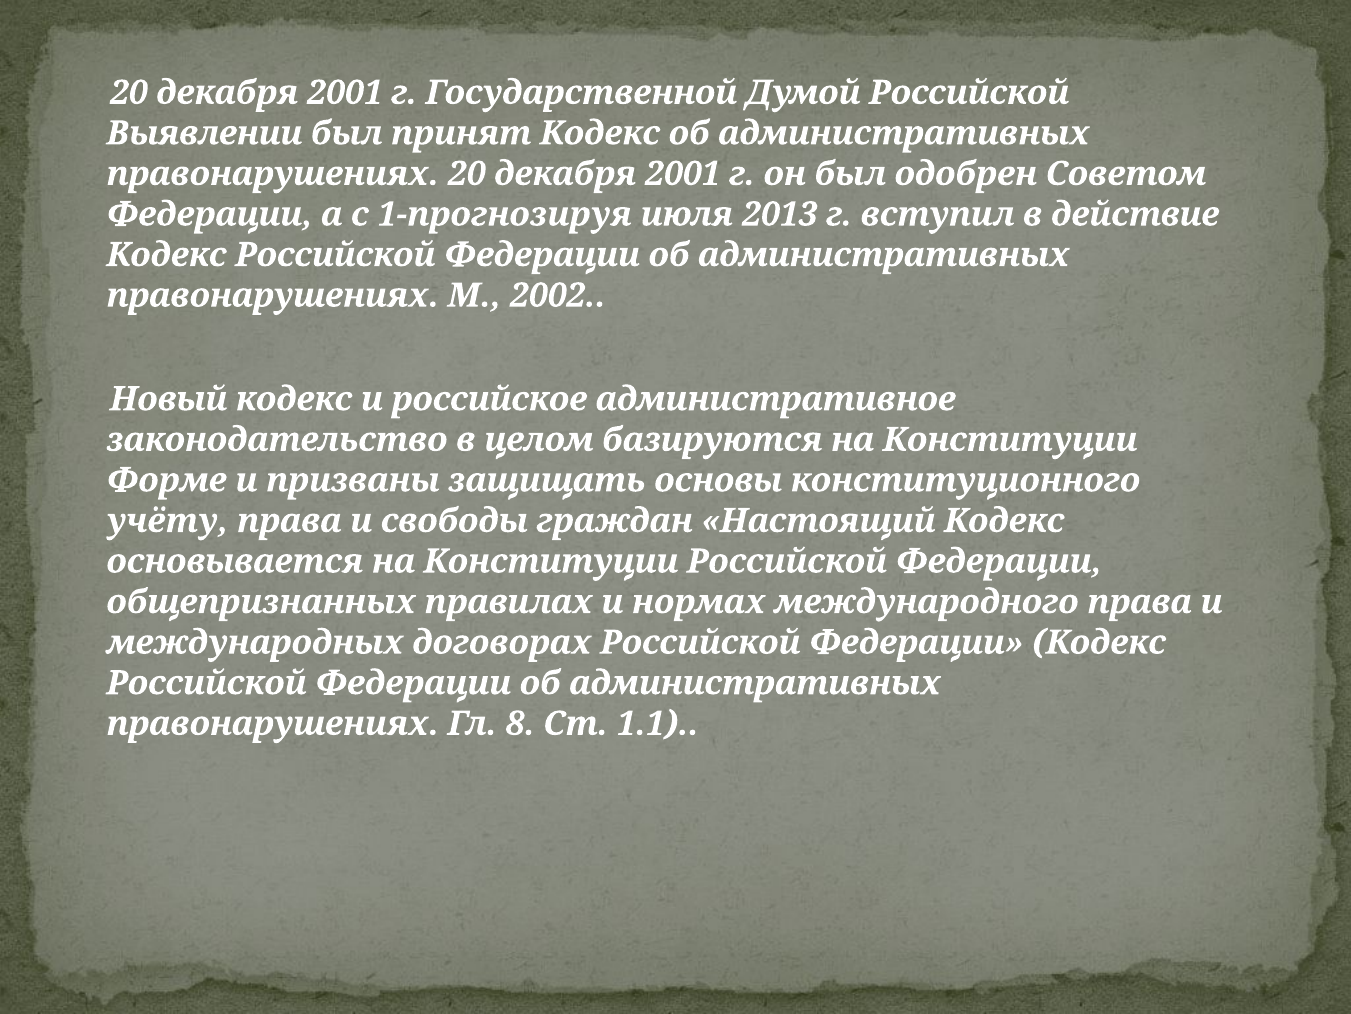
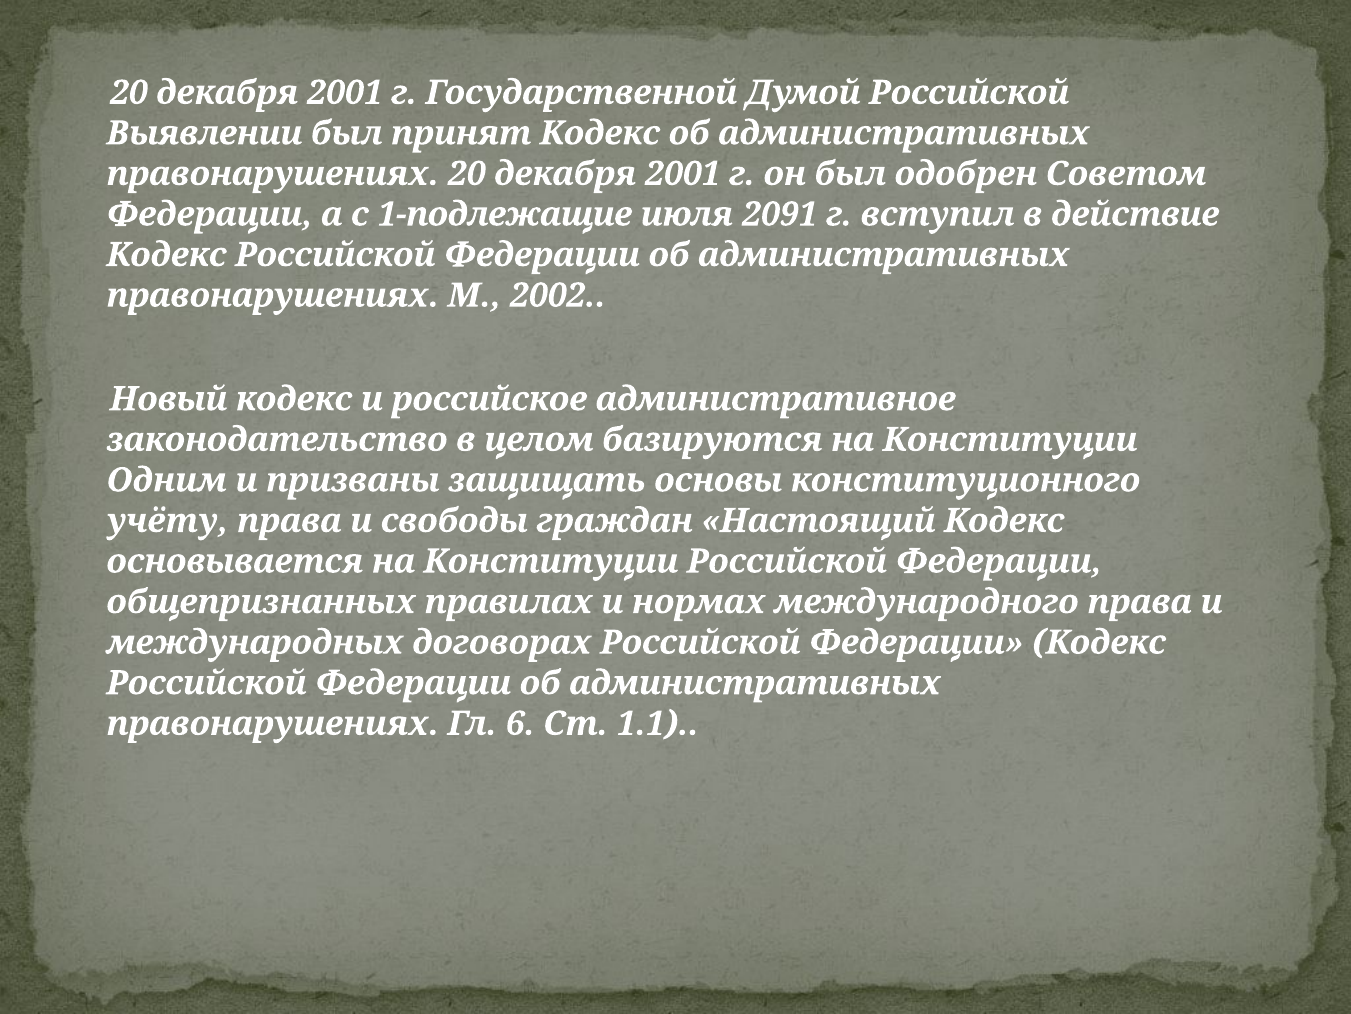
1-прогнозируя: 1-прогнозируя -> 1-подлежащие
2013: 2013 -> 2091
Форме: Форме -> Одним
8: 8 -> 6
